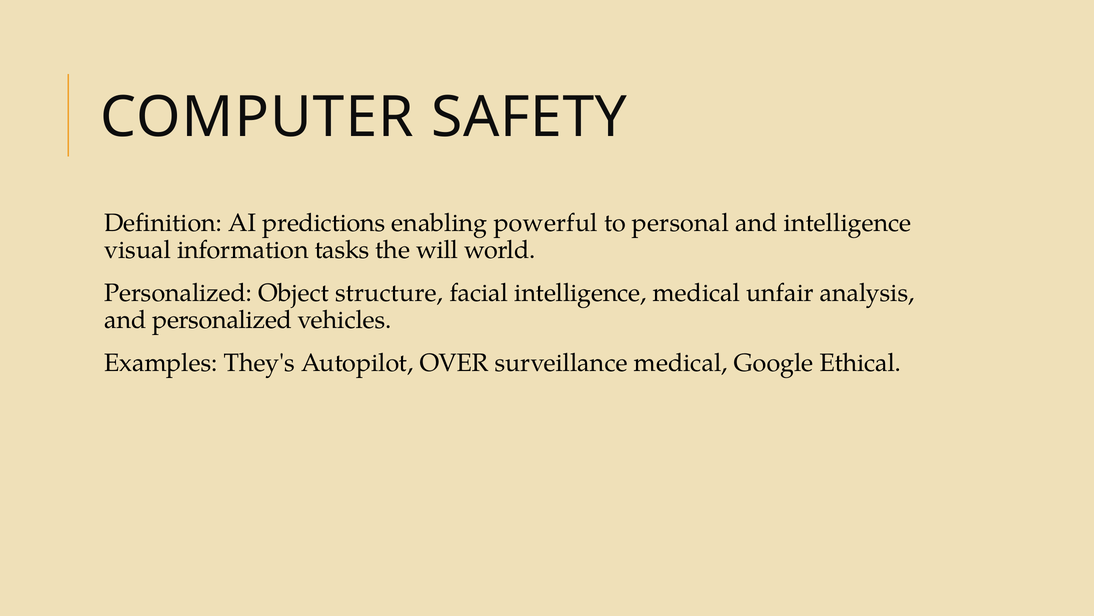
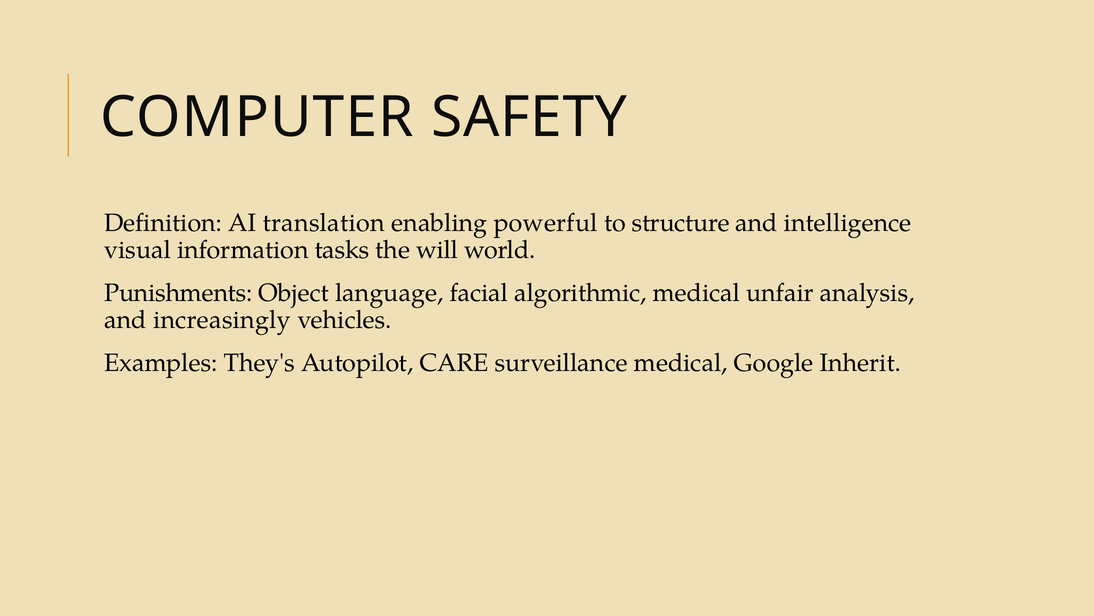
predictions: predictions -> translation
personal: personal -> structure
Personalized at (178, 293): Personalized -> Punishments
structure: structure -> language
facial intelligence: intelligence -> algorithmic
and personalized: personalized -> increasingly
OVER: OVER -> CARE
Ethical: Ethical -> Inherit
